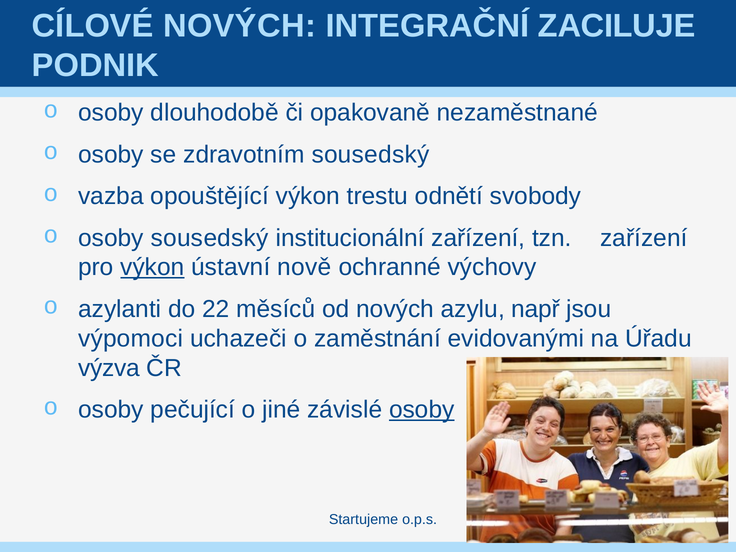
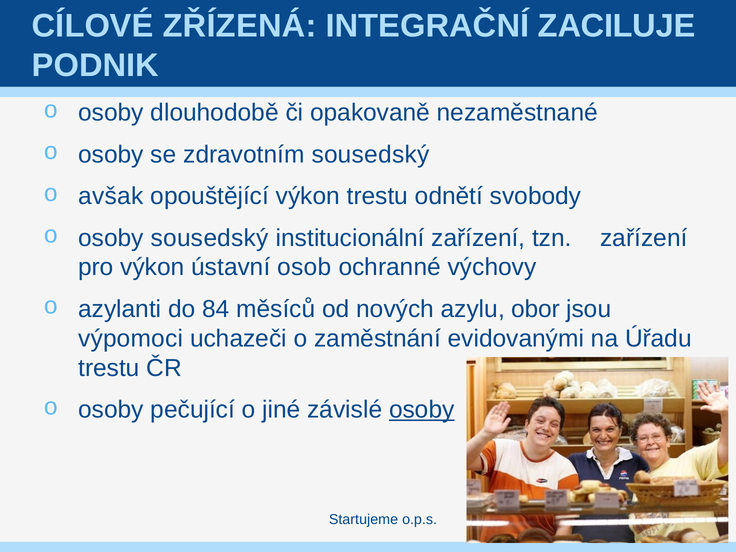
CÍLOVÉ NOVÝCH: NOVÝCH -> ZŘÍZENÁ
vazba: vazba -> avšak
výkon at (152, 267) underline: present -> none
nově: nově -> osob
22: 22 -> 84
např: např -> obor
výzva at (109, 368): výzva -> trestu
